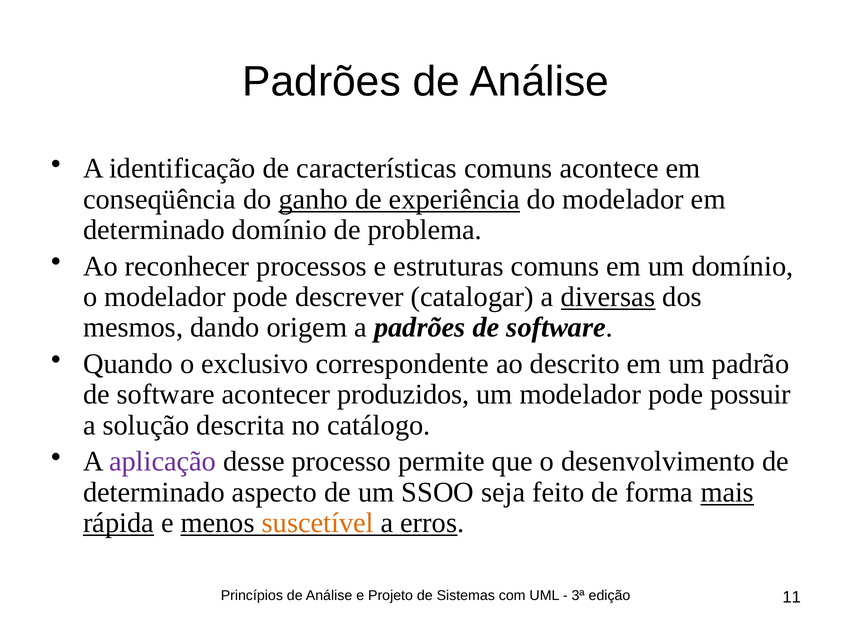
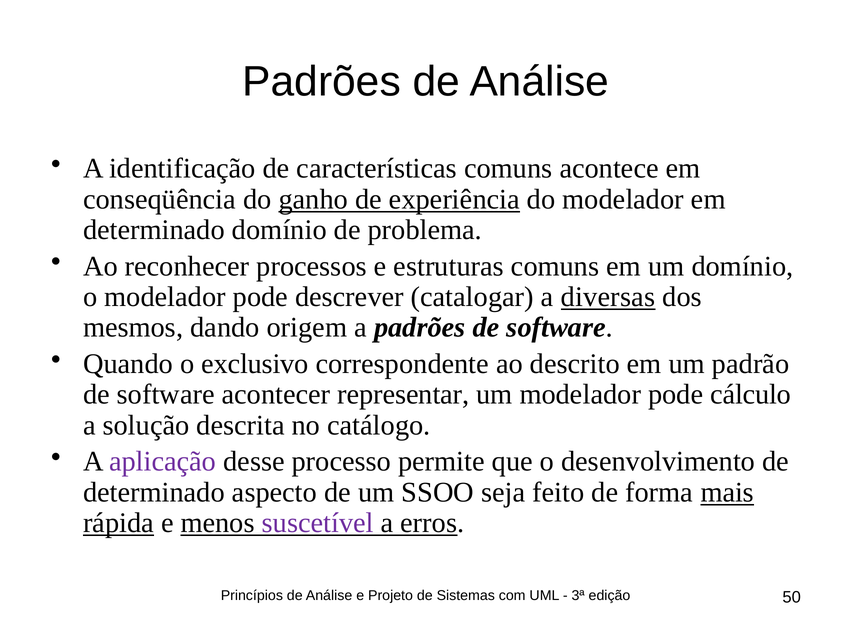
produzidos: produzidos -> representar
possuir: possuir -> cálculo
suscetível colour: orange -> purple
11: 11 -> 50
